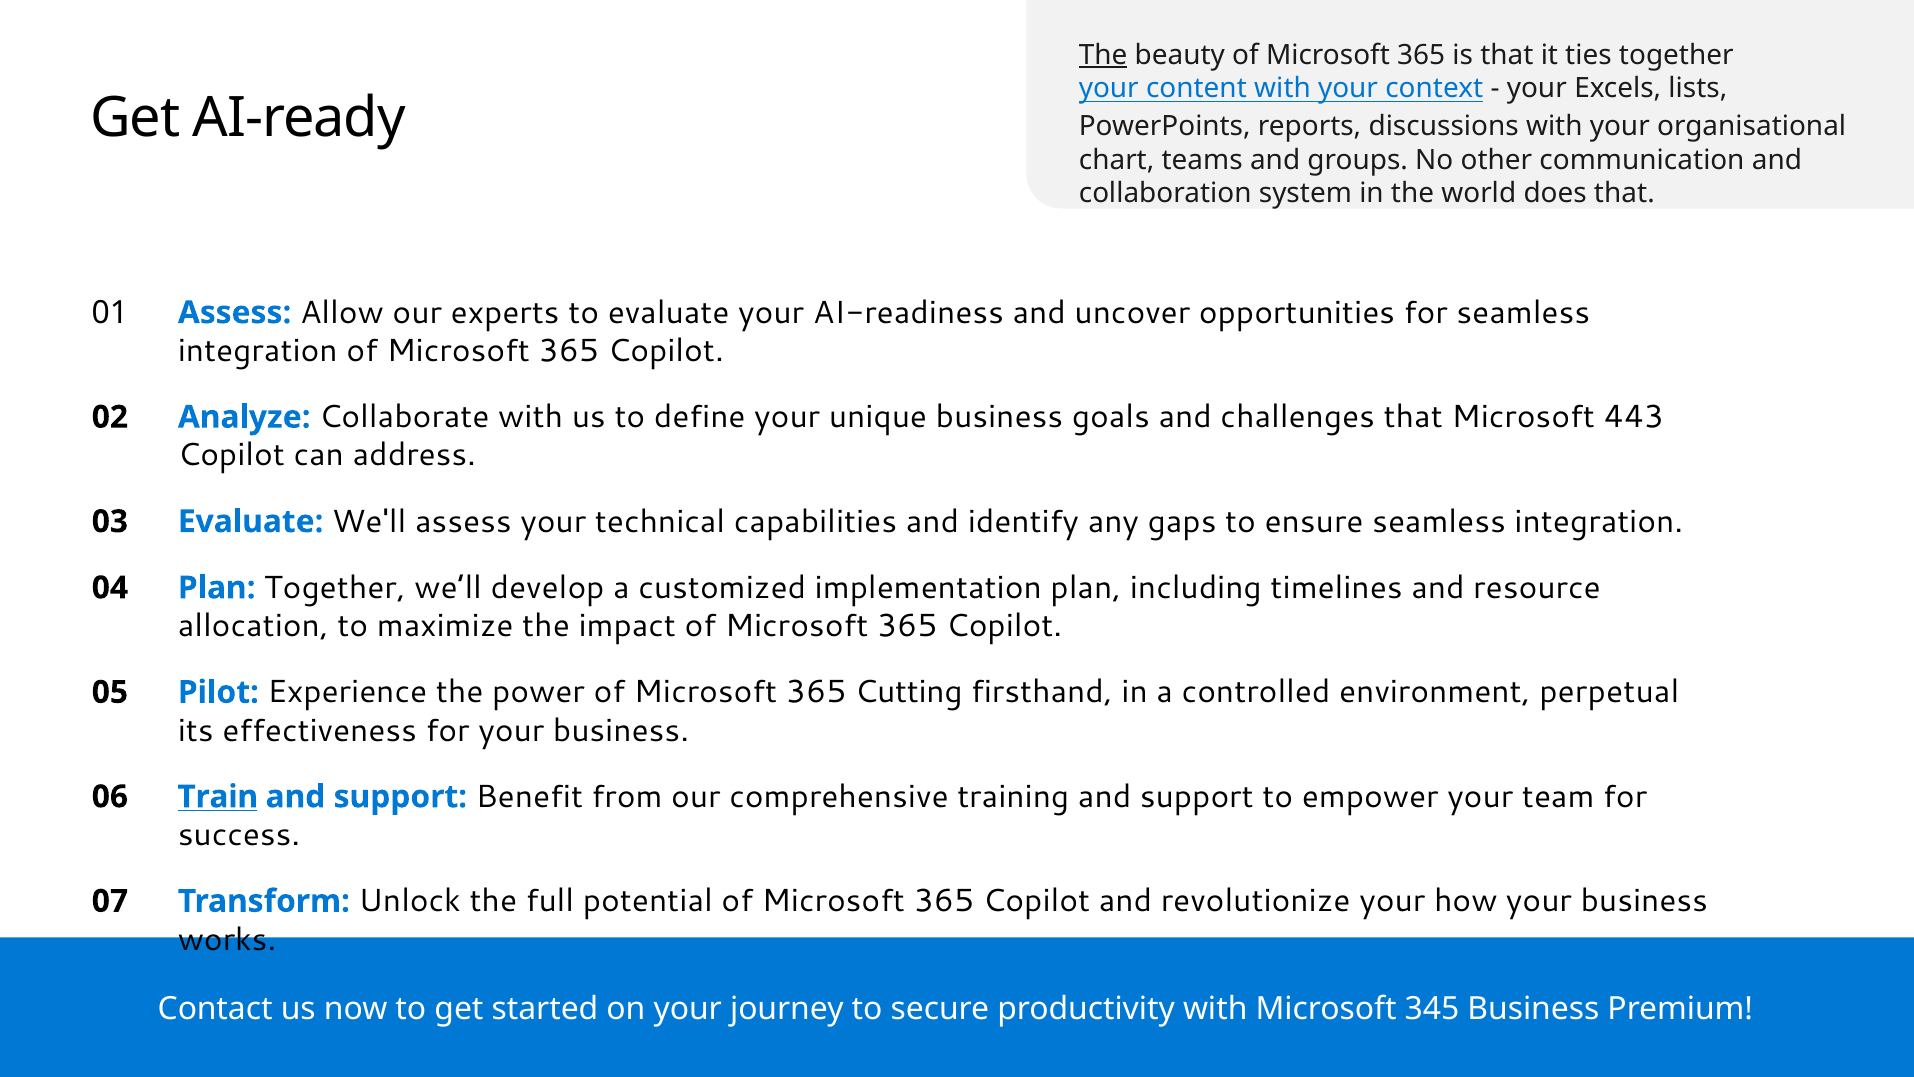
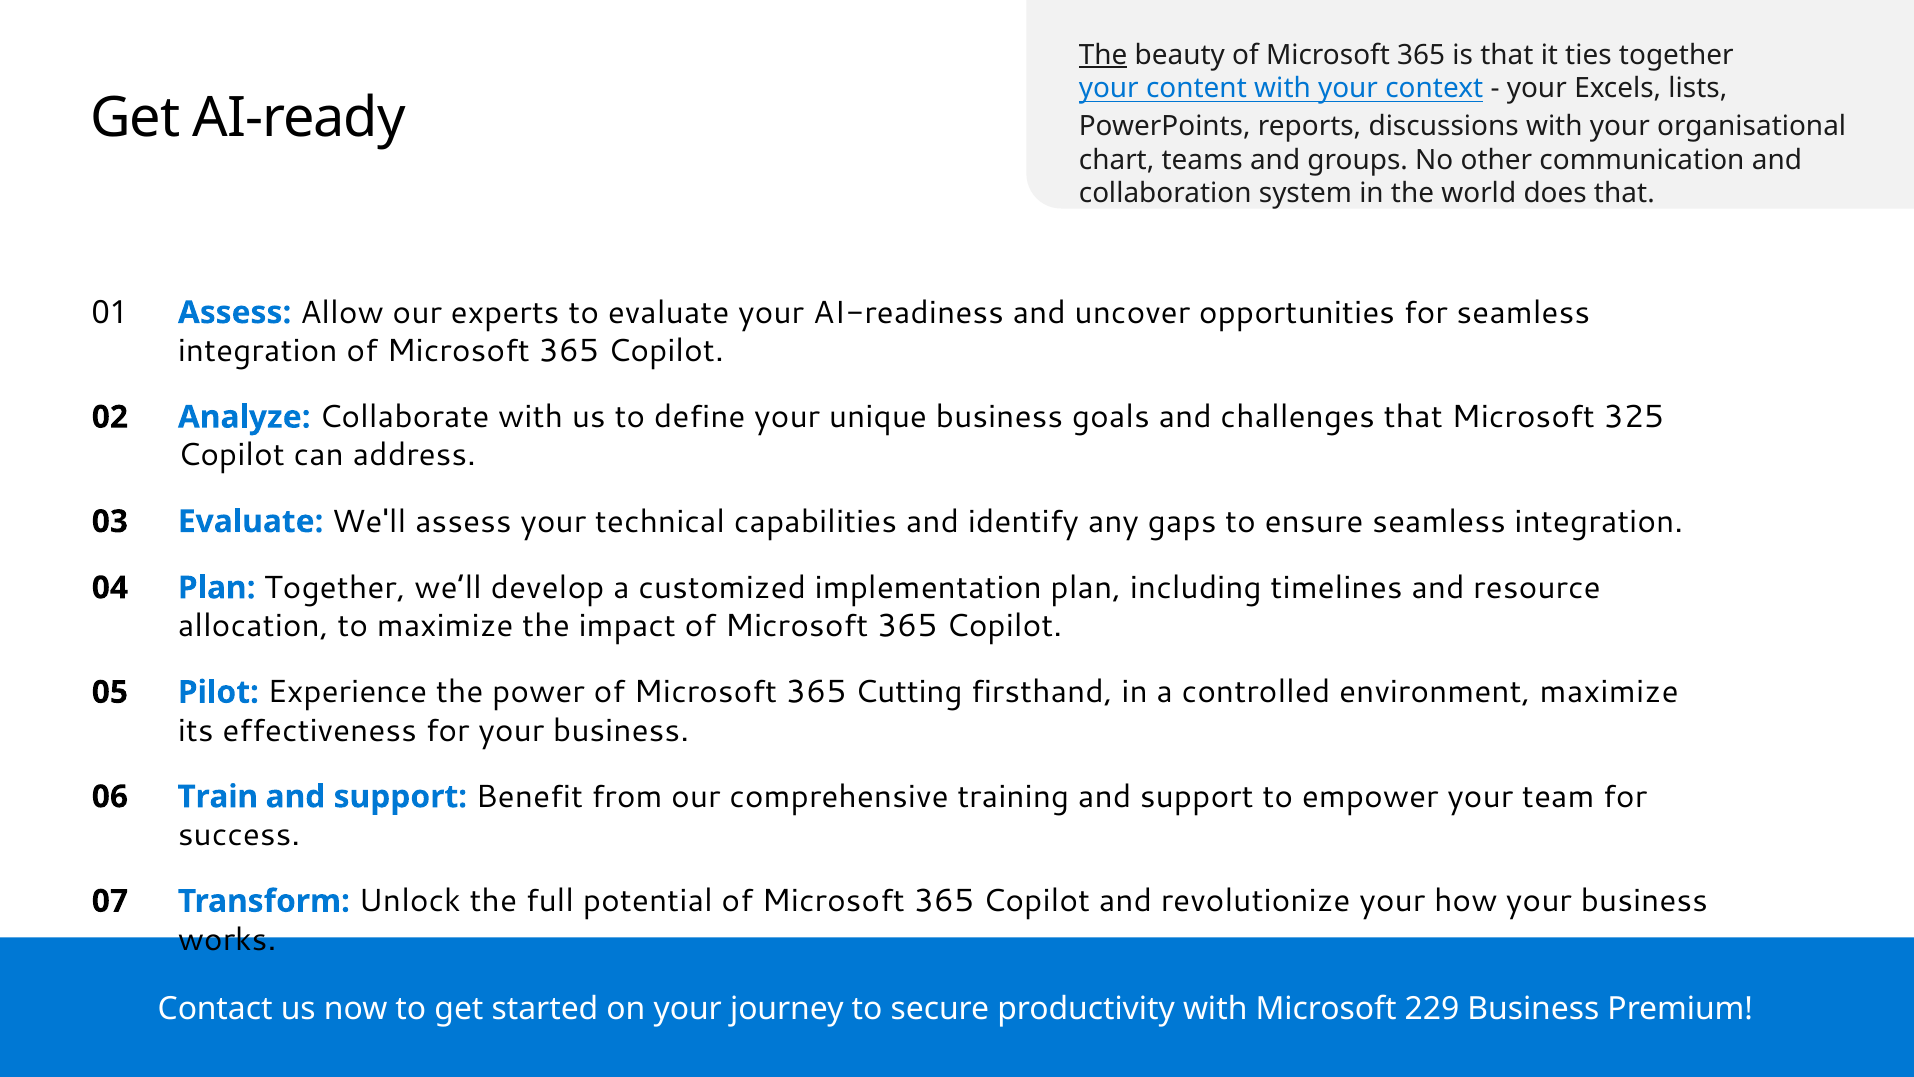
443: 443 -> 325
environment perpetual: perpetual -> maximize
Train underline: present -> none
345: 345 -> 229
